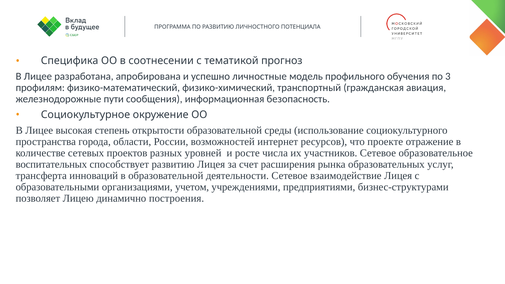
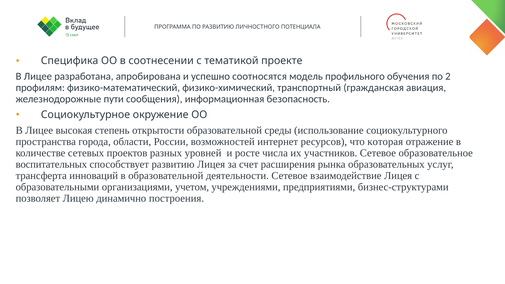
прогноз: прогноз -> проекте
личностные: личностные -> соотносятся
3: 3 -> 2
проекте: проекте -> которая
